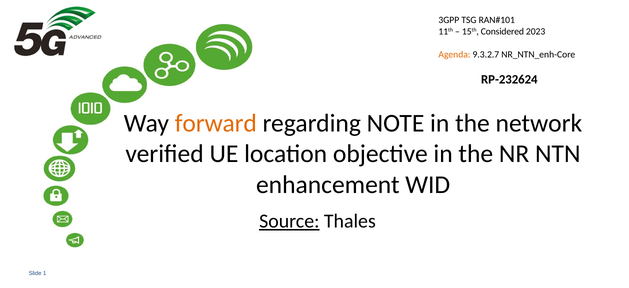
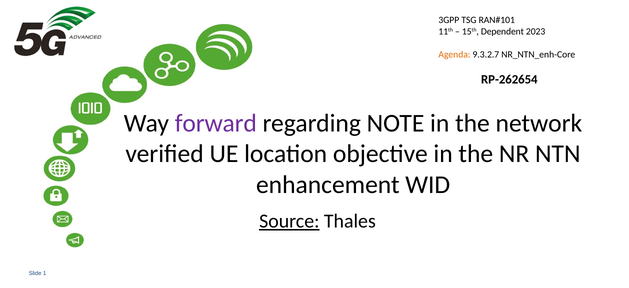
Considered: Considered -> Dependent
RP-232624: RP-232624 -> RP-262654
forward colour: orange -> purple
